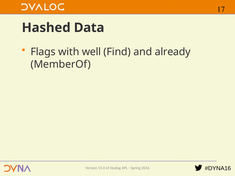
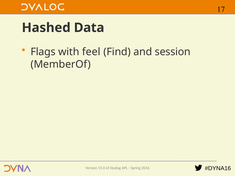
well: well -> feel
already: already -> session
